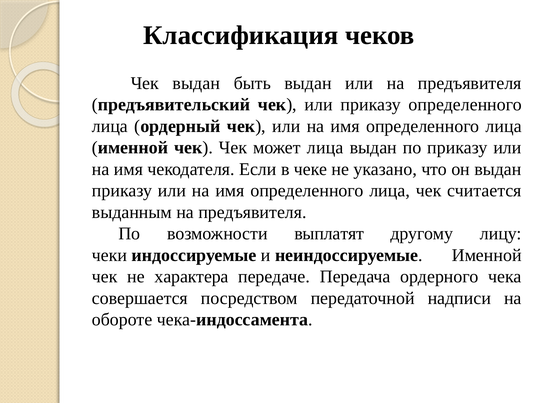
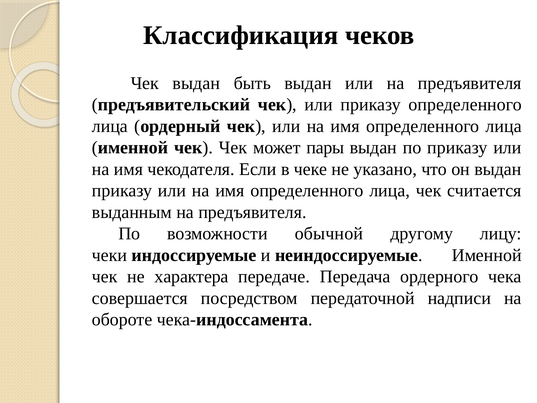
может лица: лица -> пары
выплатят: выплатят -> обычной
